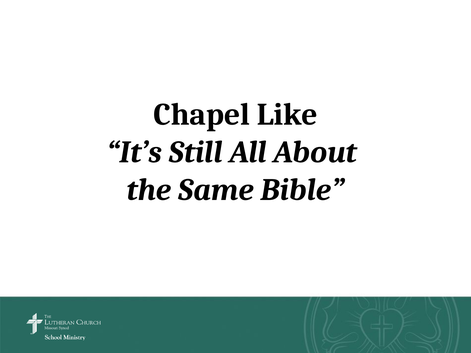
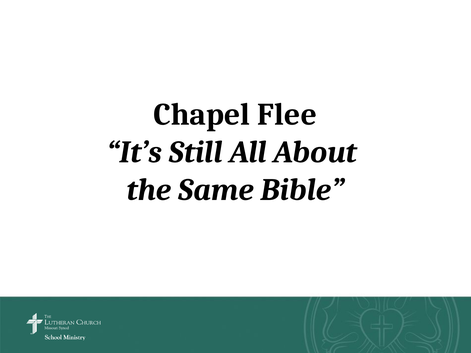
Like: Like -> Flee
